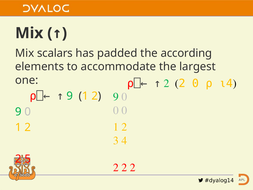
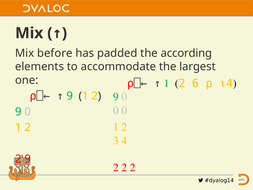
scalars: scalars -> before
2 at (167, 83): 2 -> 1
2 0: 0 -> 6
5 at (28, 159): 5 -> 9
